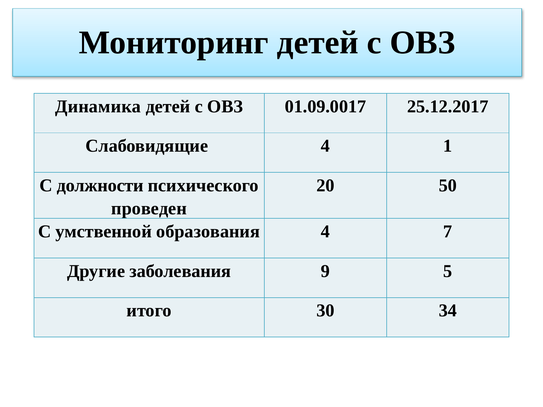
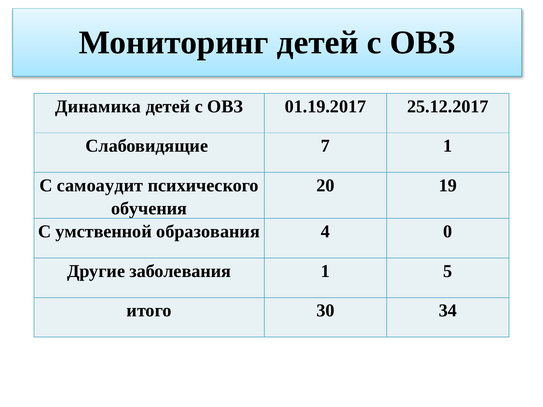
01.09.0017: 01.09.0017 -> 01.19.2017
Слабовидящие 4: 4 -> 7
должности: должности -> самоаудит
50: 50 -> 19
проведен: проведен -> обучения
7: 7 -> 0
заболевания 9: 9 -> 1
